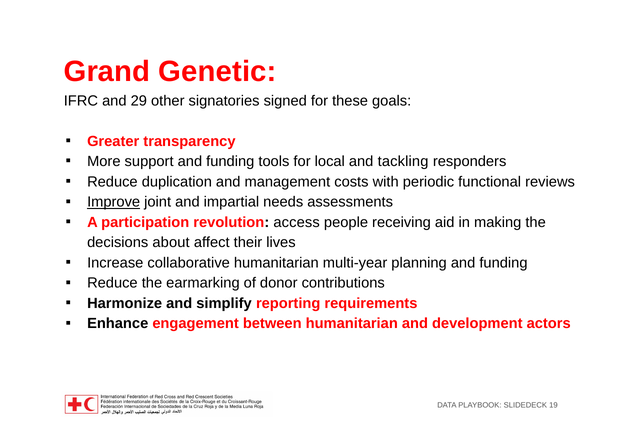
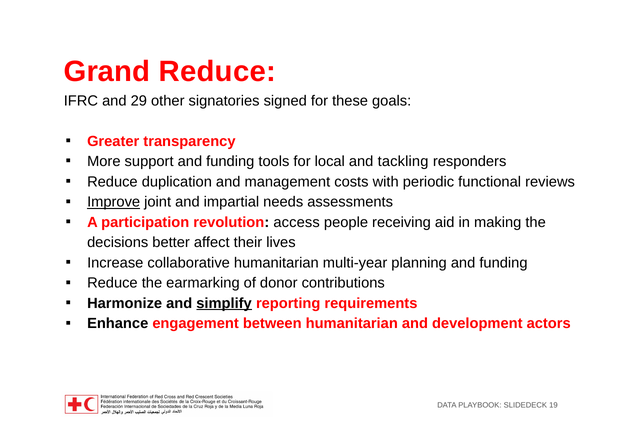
Grand Genetic: Genetic -> Reduce
about: about -> better
simplify underline: none -> present
